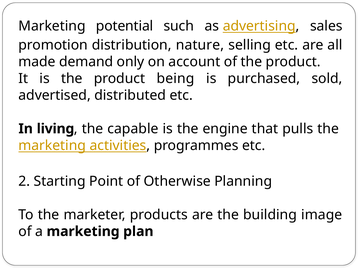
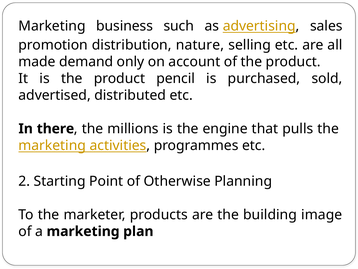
potential: potential -> business
being: being -> pencil
living: living -> there
capable: capable -> millions
